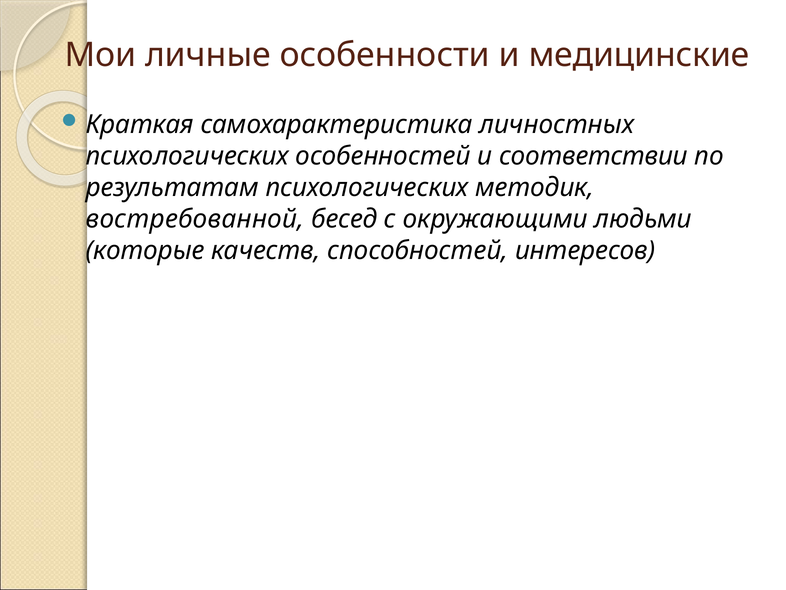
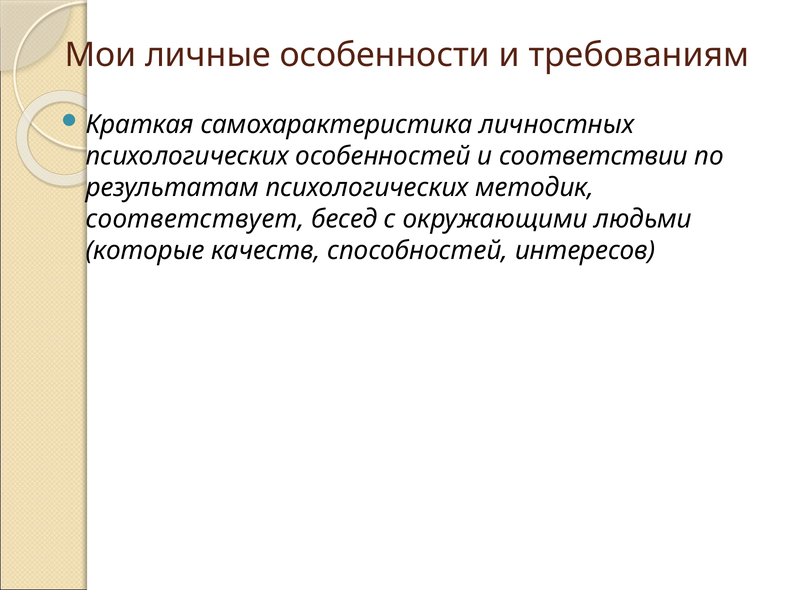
медицинские: медицинские -> требованиям
востребованной: востребованной -> соответствует
